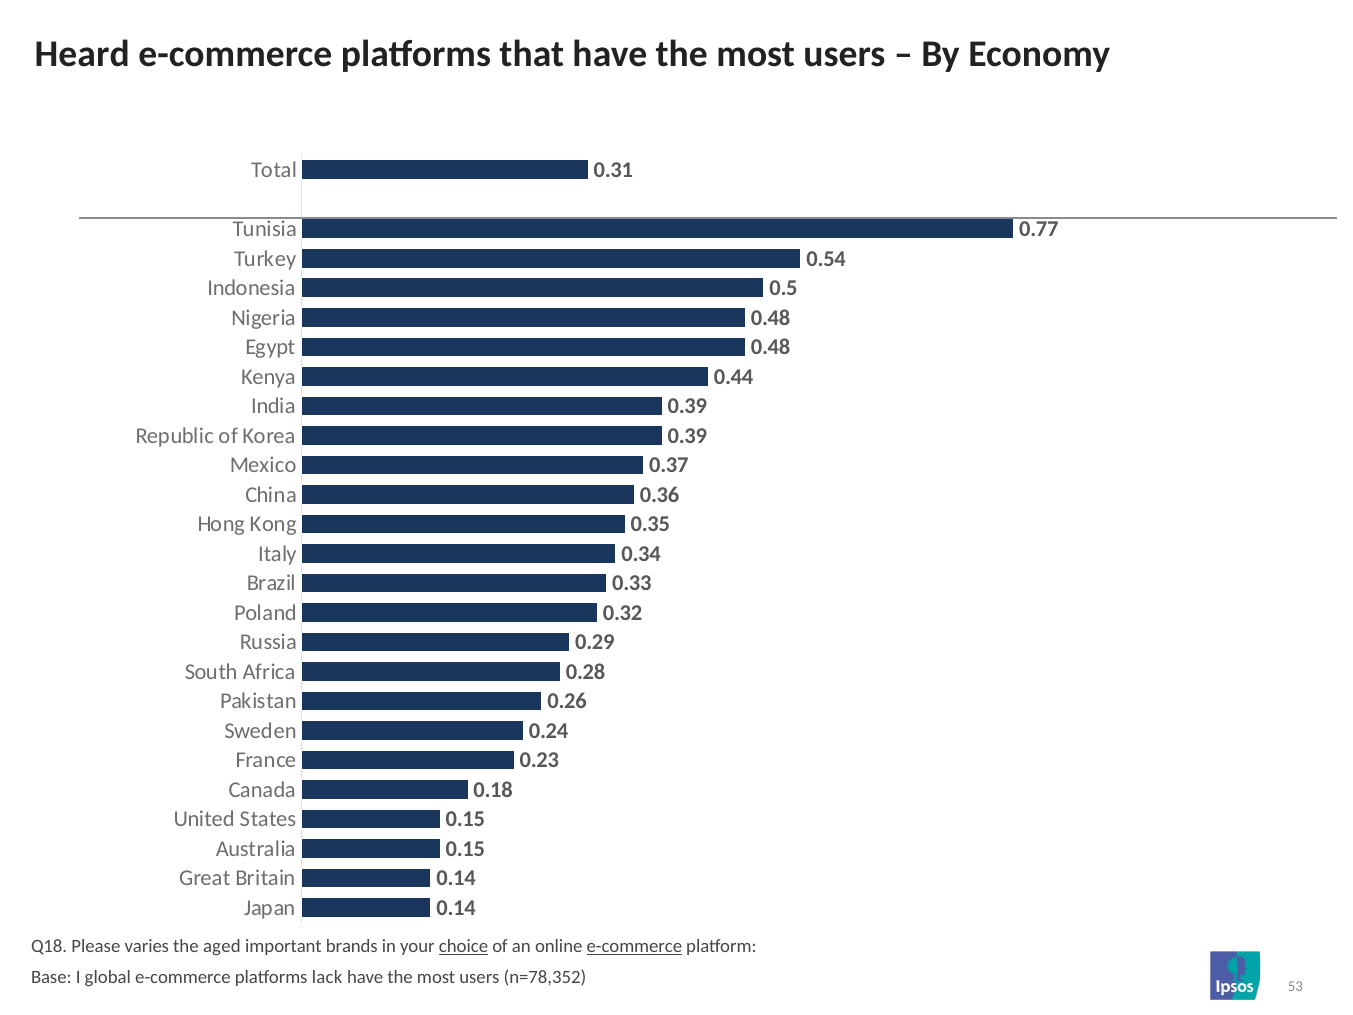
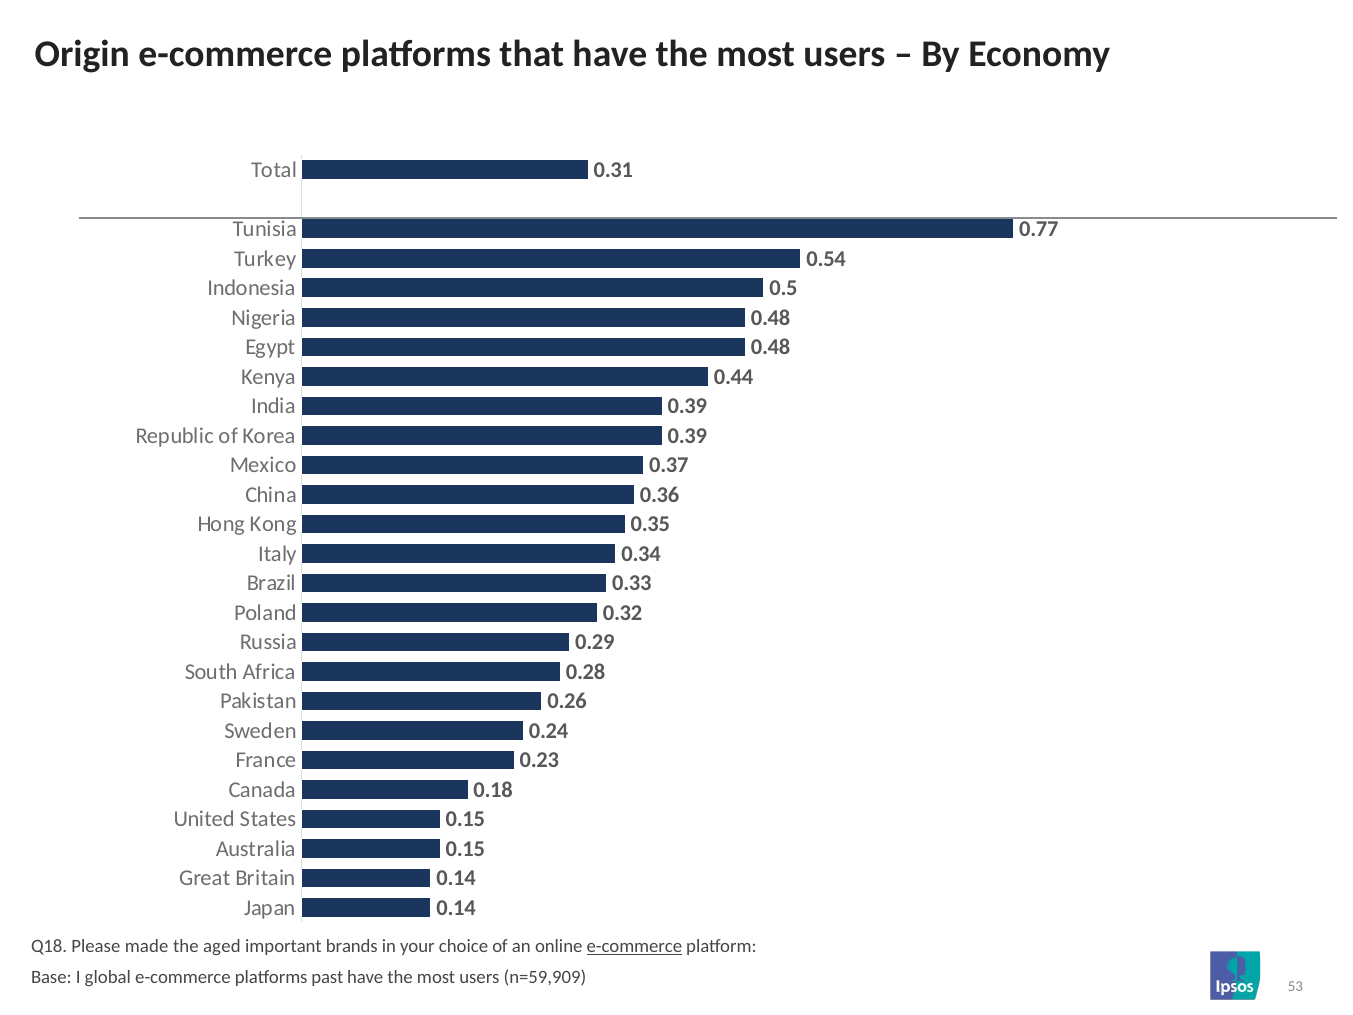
Heard: Heard -> Origin
varies: varies -> made
choice underline: present -> none
lack: lack -> past
n=78,352: n=78,352 -> n=59,909
